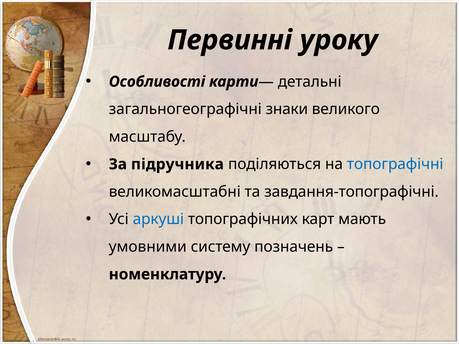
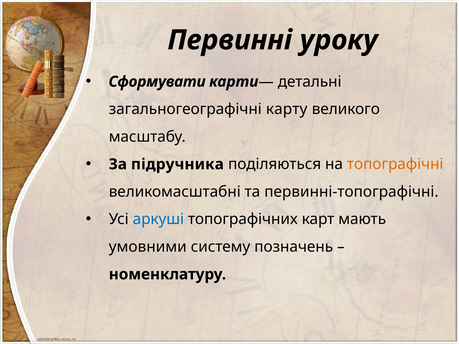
Особливості: Особливості -> Сформувати
знаки: знаки -> карту
топографічні colour: blue -> orange
завдання-топографічні: завдання-топографічні -> первинні-топографічні
